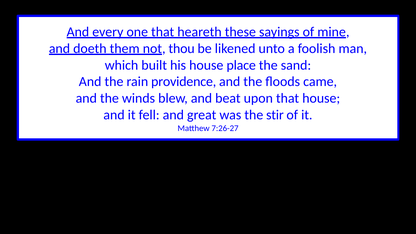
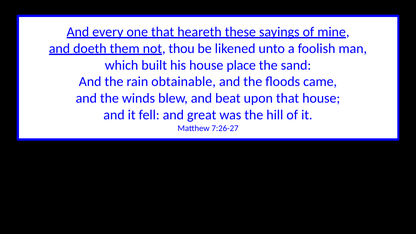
providence: providence -> obtainable
stir: stir -> hill
